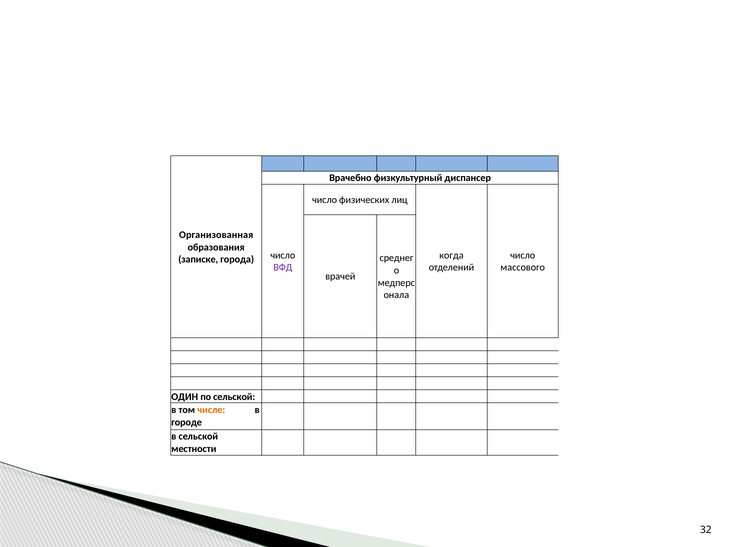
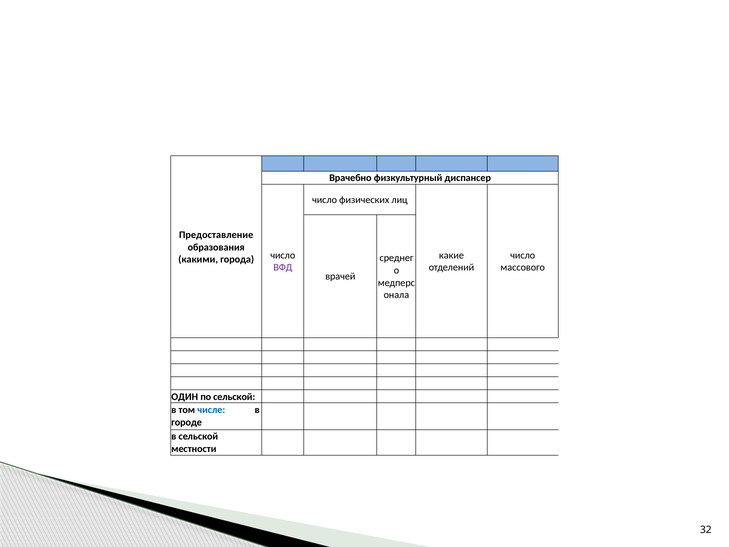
Организованная: Организованная -> Предоставление
когда: когда -> какие
записке: записке -> какими
числе colour: orange -> blue
